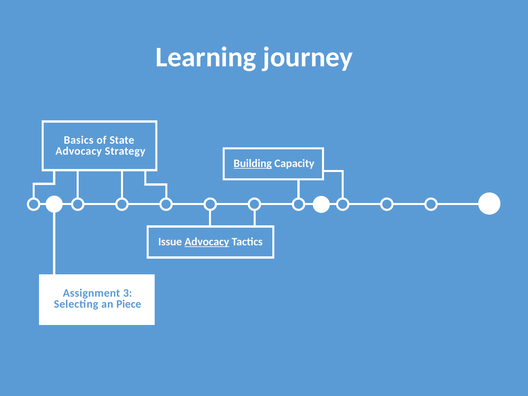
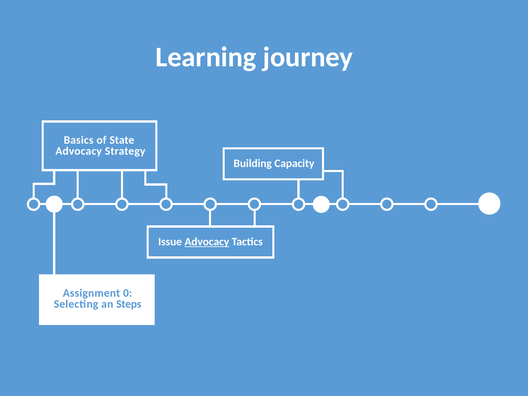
Building underline: present -> none
3: 3 -> 0
Piece: Piece -> Steps
